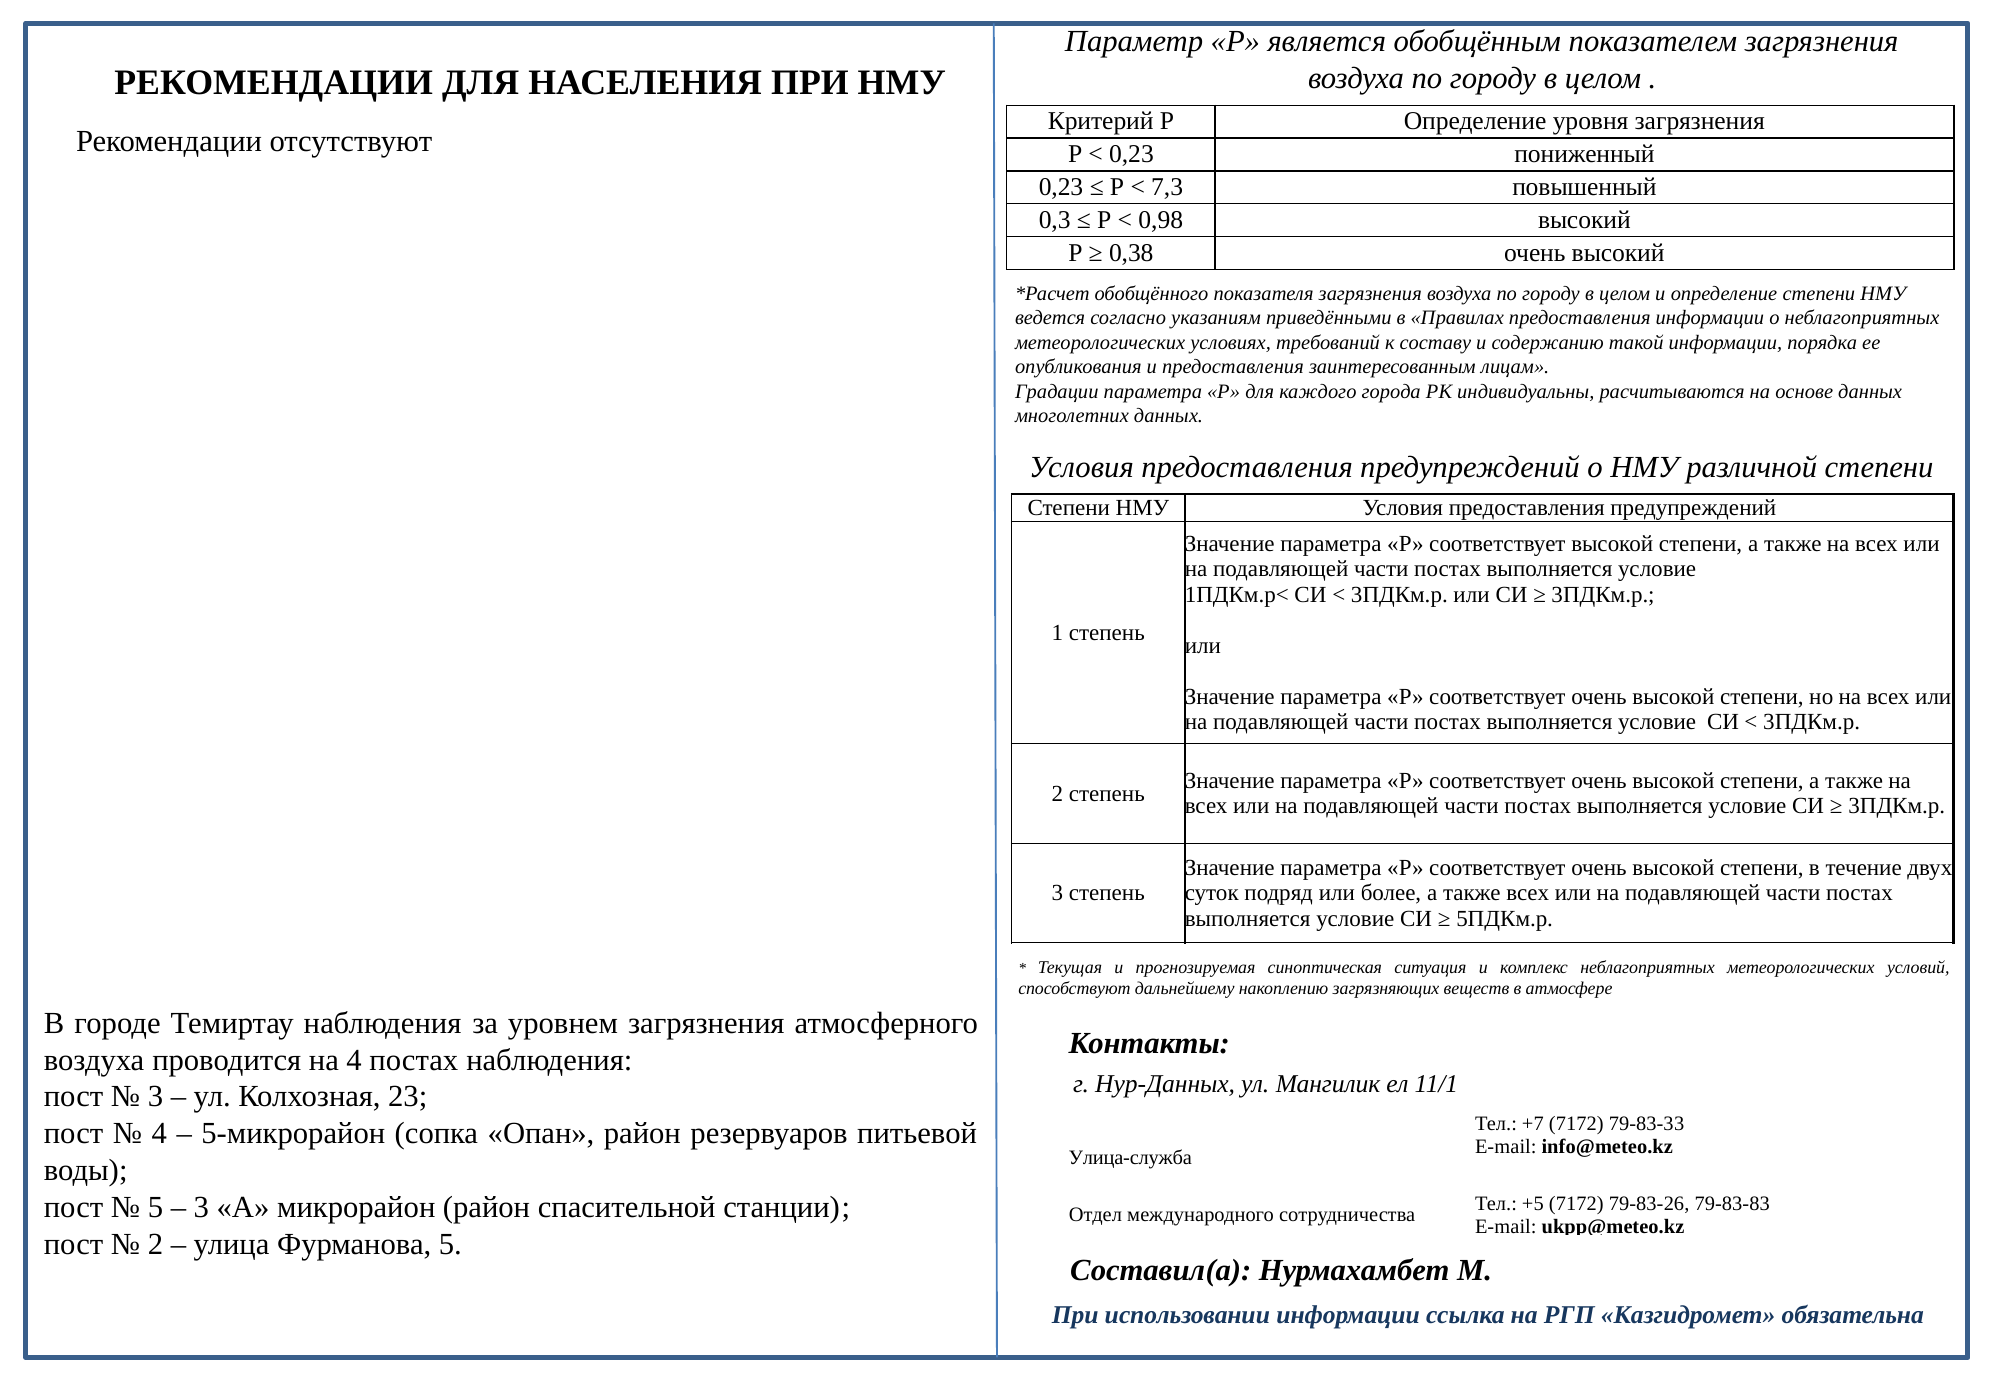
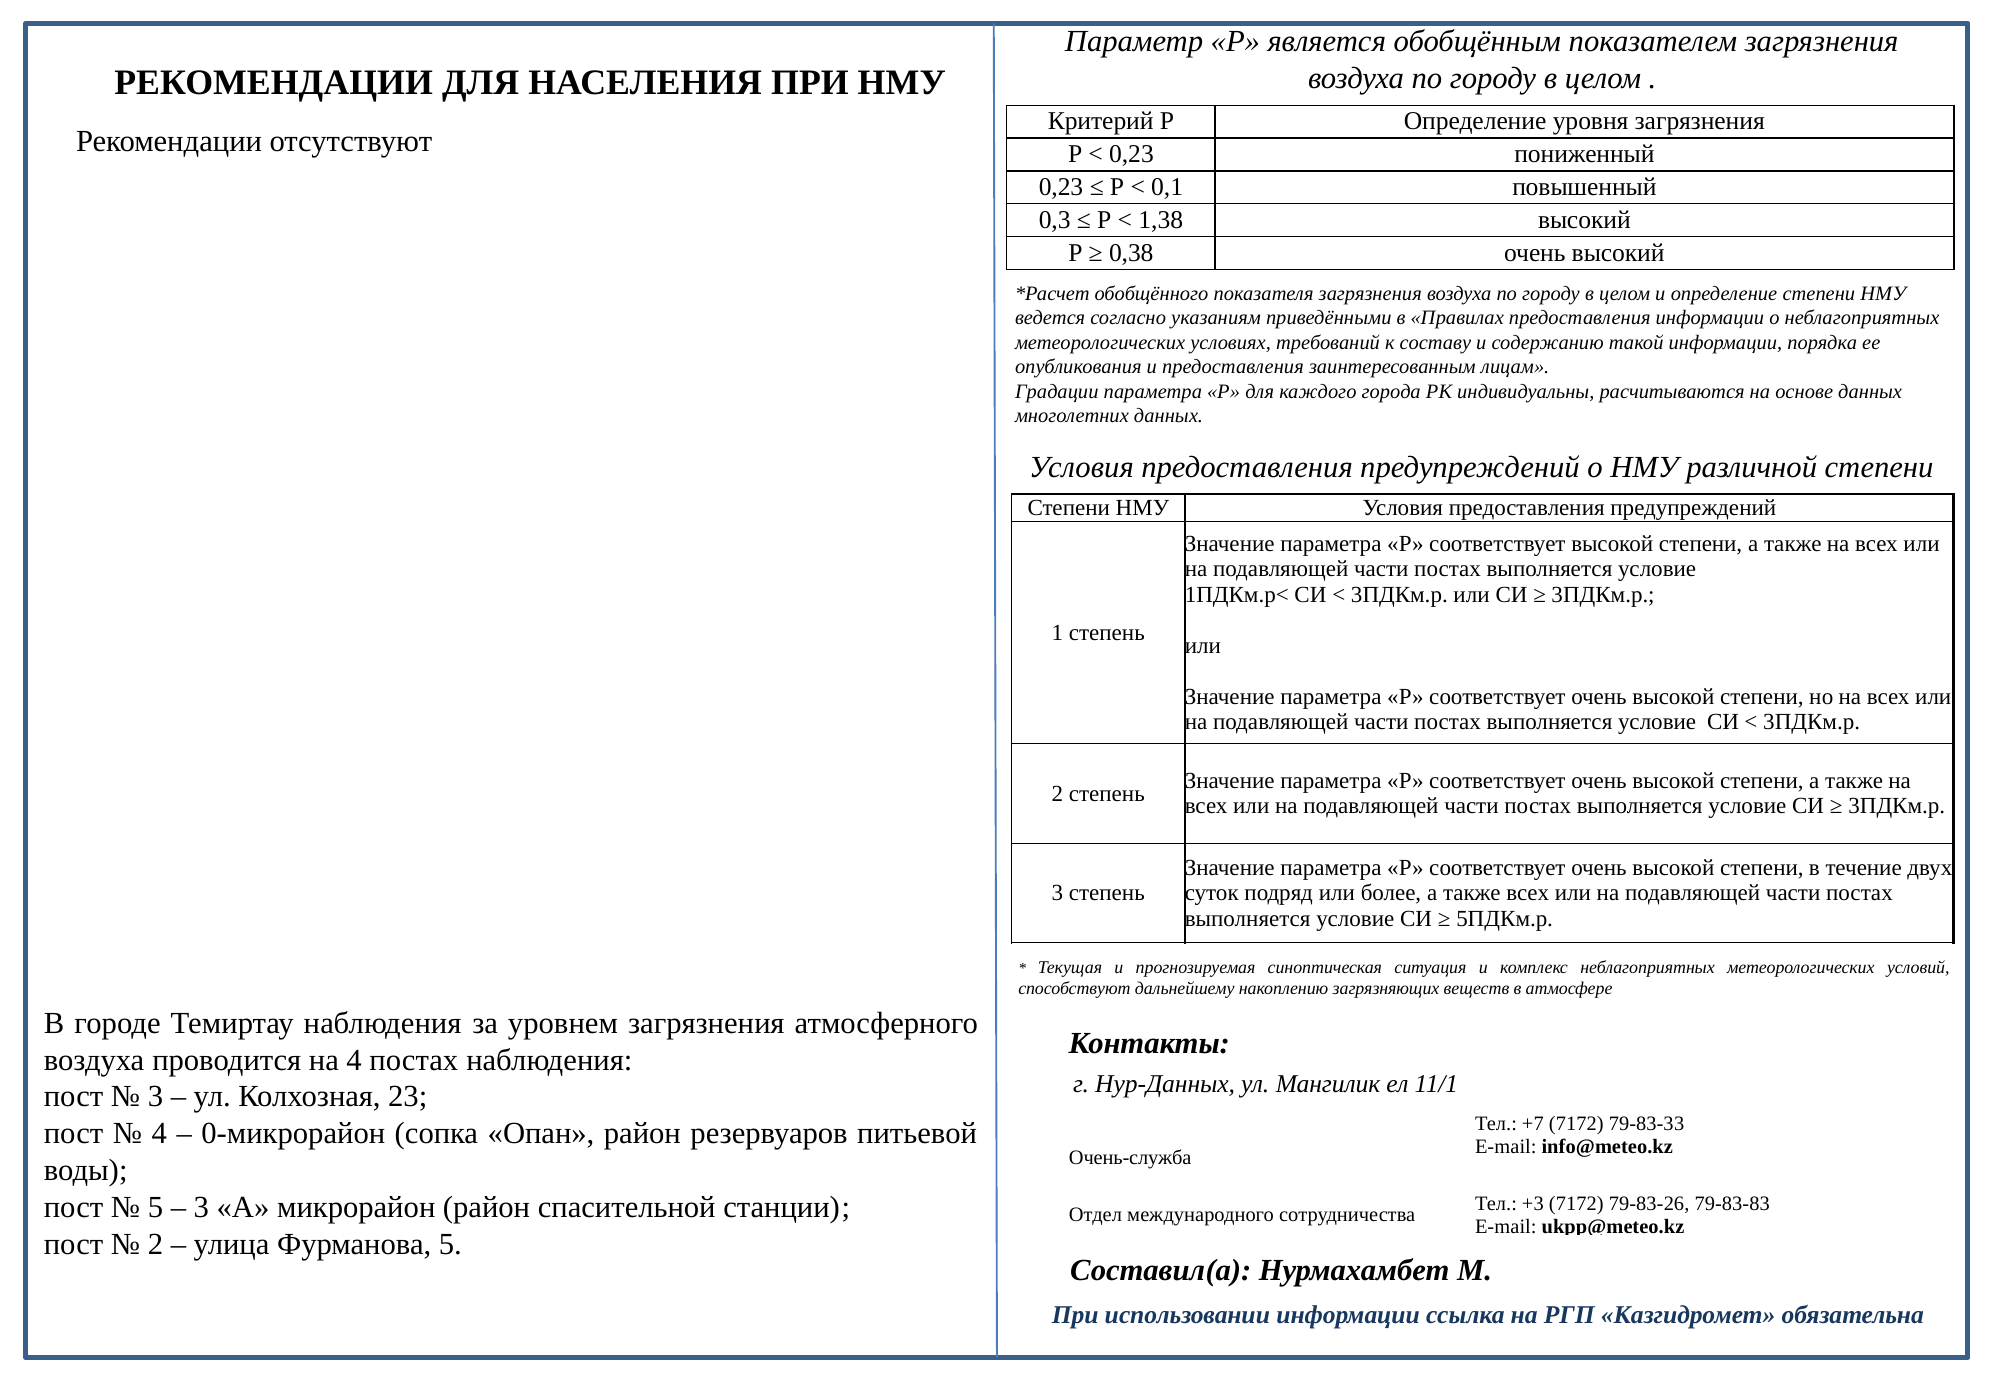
7,3: 7,3 -> 0,1
0,98: 0,98 -> 1,38
5-микрорайон: 5-микрорайон -> 0-микрорайон
Улица-служба: Улица-служба -> Очень-служба
+5: +5 -> +3
